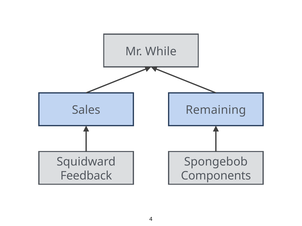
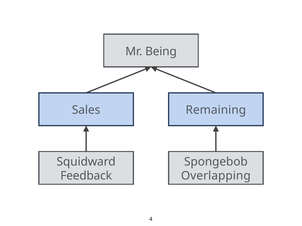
While: While -> Being
Components: Components -> Overlapping
